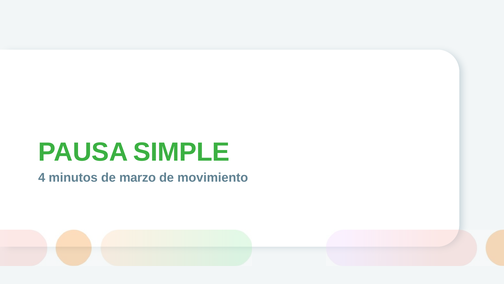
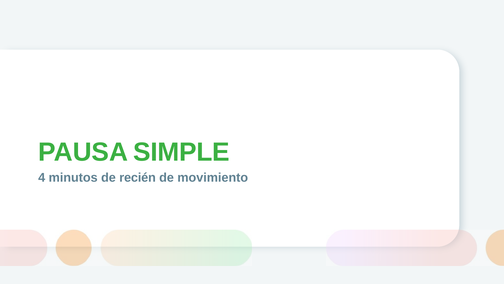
marzo: marzo -> recién
